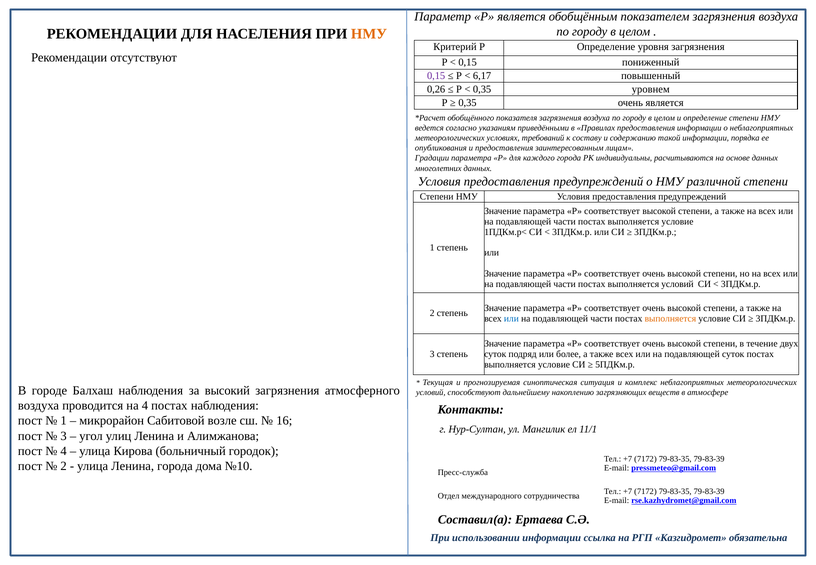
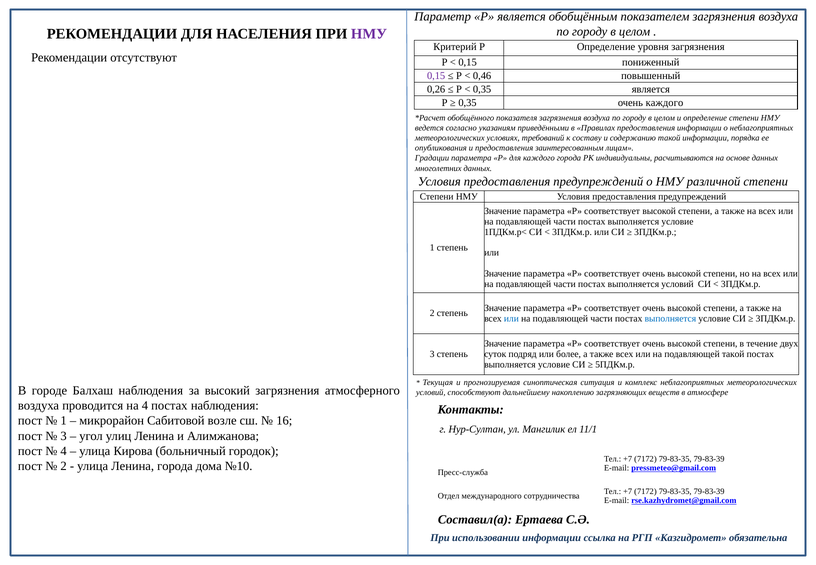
НМУ at (369, 34) colour: orange -> purple
6,17: 6,17 -> 0,46
0,35 уровнем: уровнем -> является
очень является: является -> каждого
выполняется at (670, 319) colour: orange -> blue
подавляющей суток: суток -> такой
